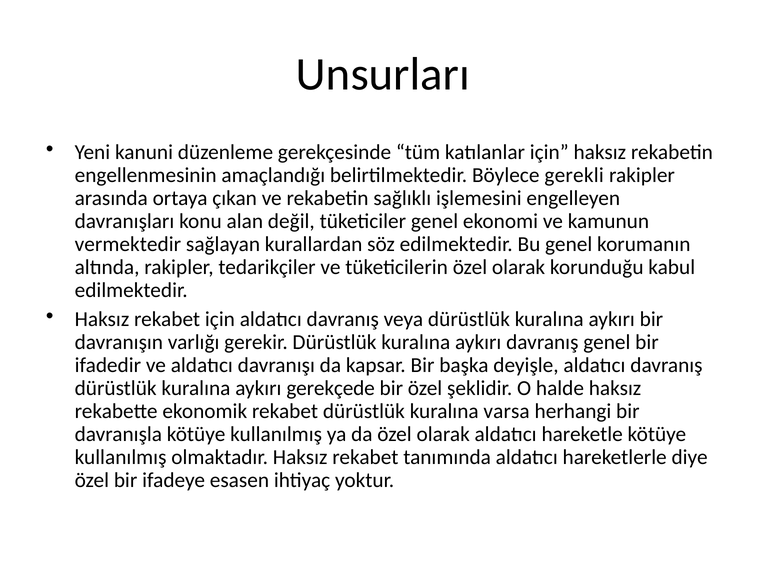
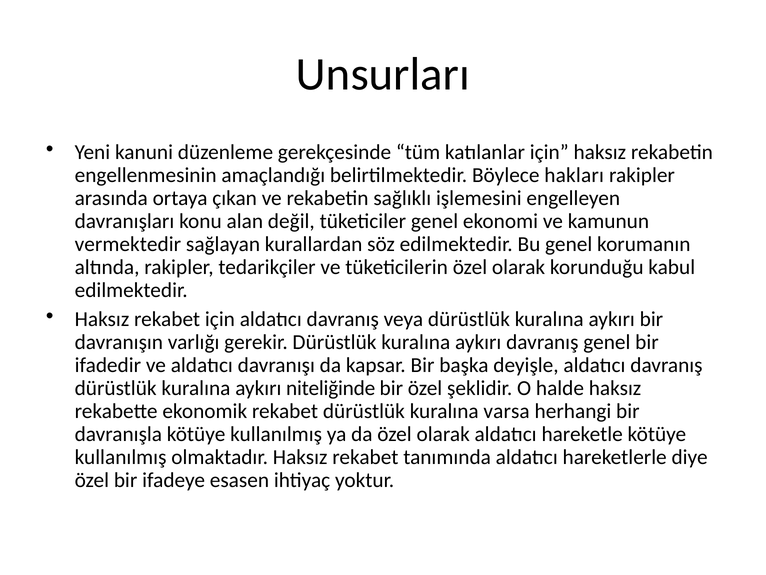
gerekli: gerekli -> hakları
gerekçede: gerekçede -> niteliğinde
